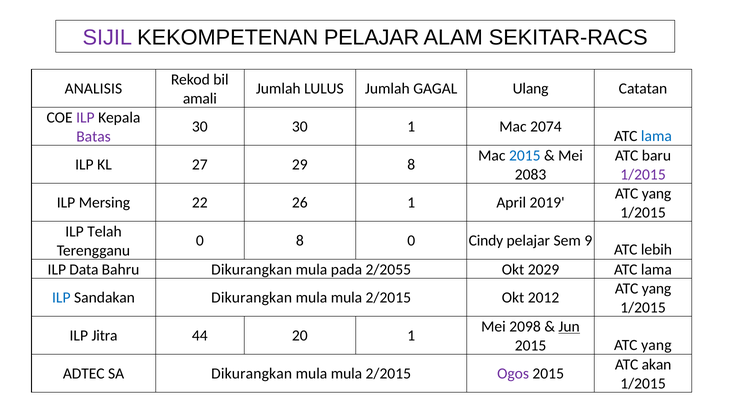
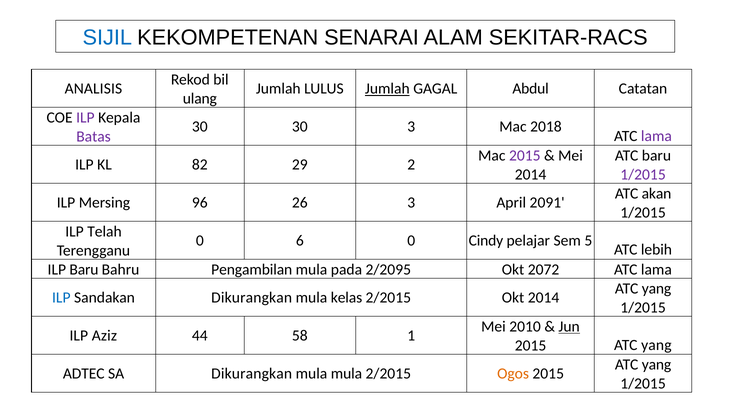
SIJIL colour: purple -> blue
KEKOMPETENAN PELAJAR: PELAJAR -> SENARAI
Jumlah at (387, 89) underline: none -> present
Ulang: Ulang -> Abdul
amali: amali -> ulang
30 1: 1 -> 3
2074: 2074 -> 2018
lama at (656, 136) colour: blue -> purple
2015 at (525, 155) colour: blue -> purple
27: 27 -> 82
29 8: 8 -> 2
2083 at (531, 174): 2083 -> 2014
yang at (657, 193): yang -> akan
22: 22 -> 96
26 1: 1 -> 3
2019: 2019 -> 2091
0 8: 8 -> 6
9: 9 -> 5
ILP Data: Data -> Baru
Bahru Dikurangkan: Dikurangkan -> Pengambilan
2/2055: 2/2055 -> 2/2095
2029: 2029 -> 2072
mula at (346, 298): mula -> kelas
Okt 2012: 2012 -> 2014
2098: 2098 -> 2010
Jitra: Jitra -> Aziz
20: 20 -> 58
akan at (657, 364): akan -> yang
Ogos colour: purple -> orange
